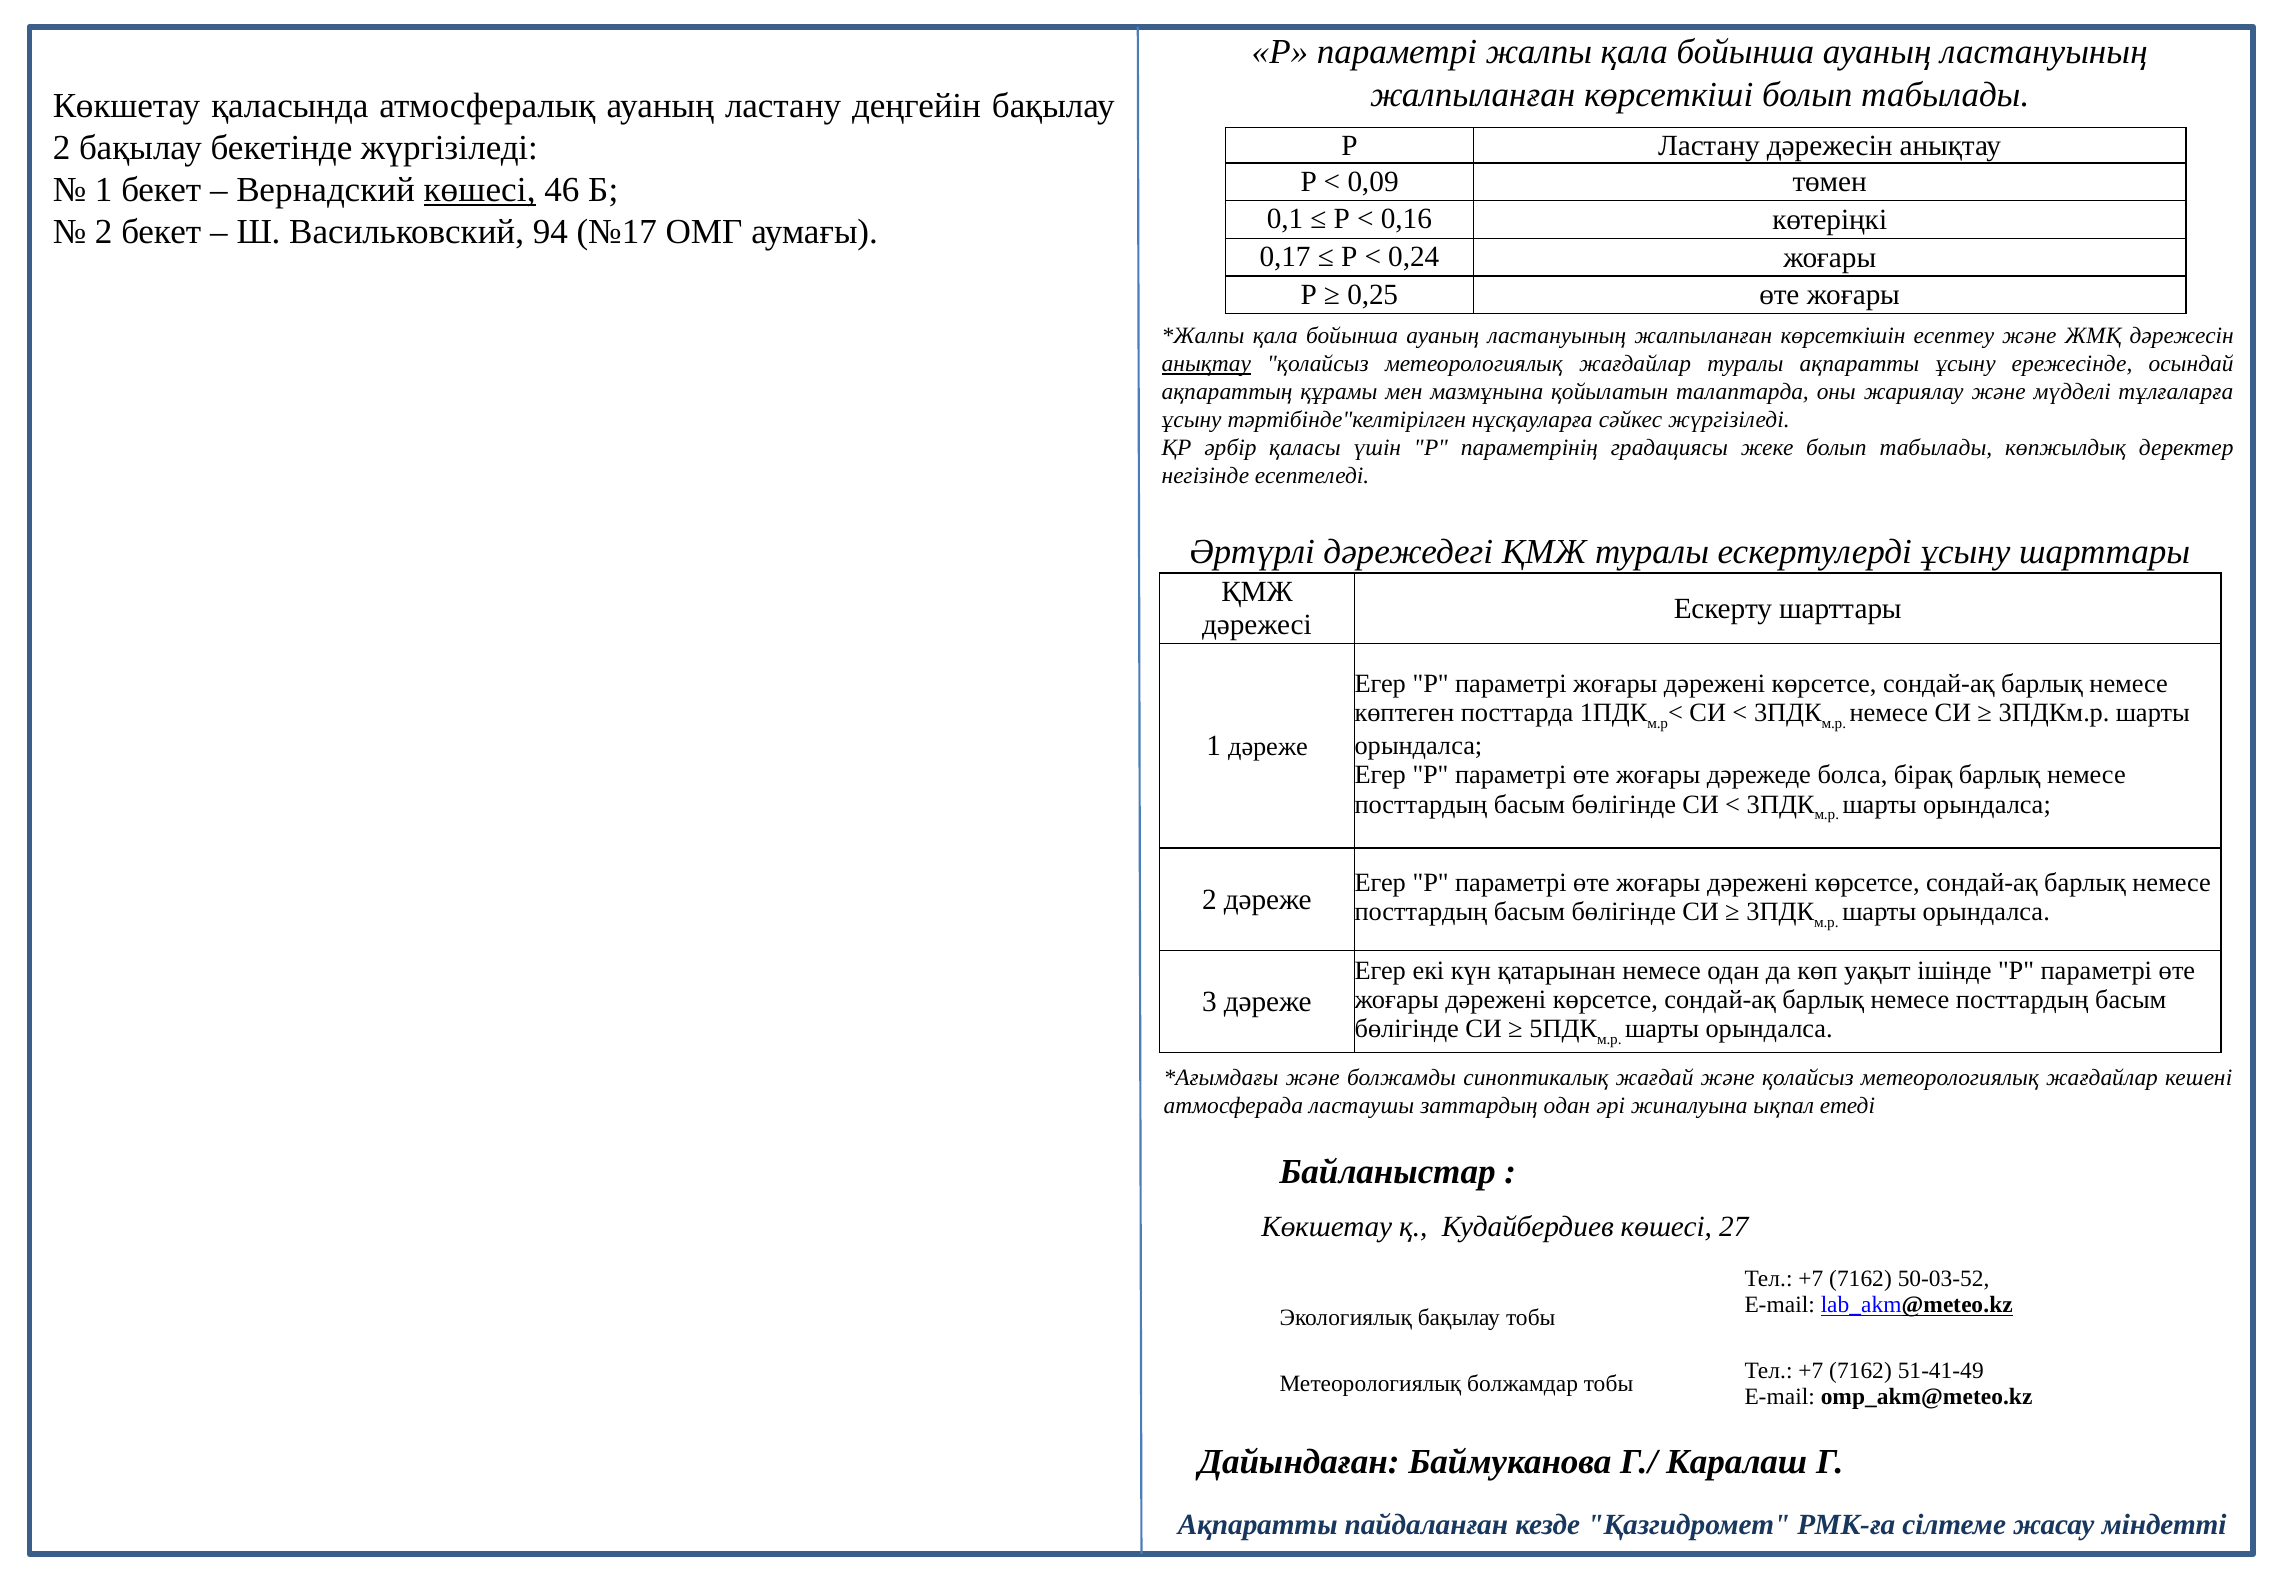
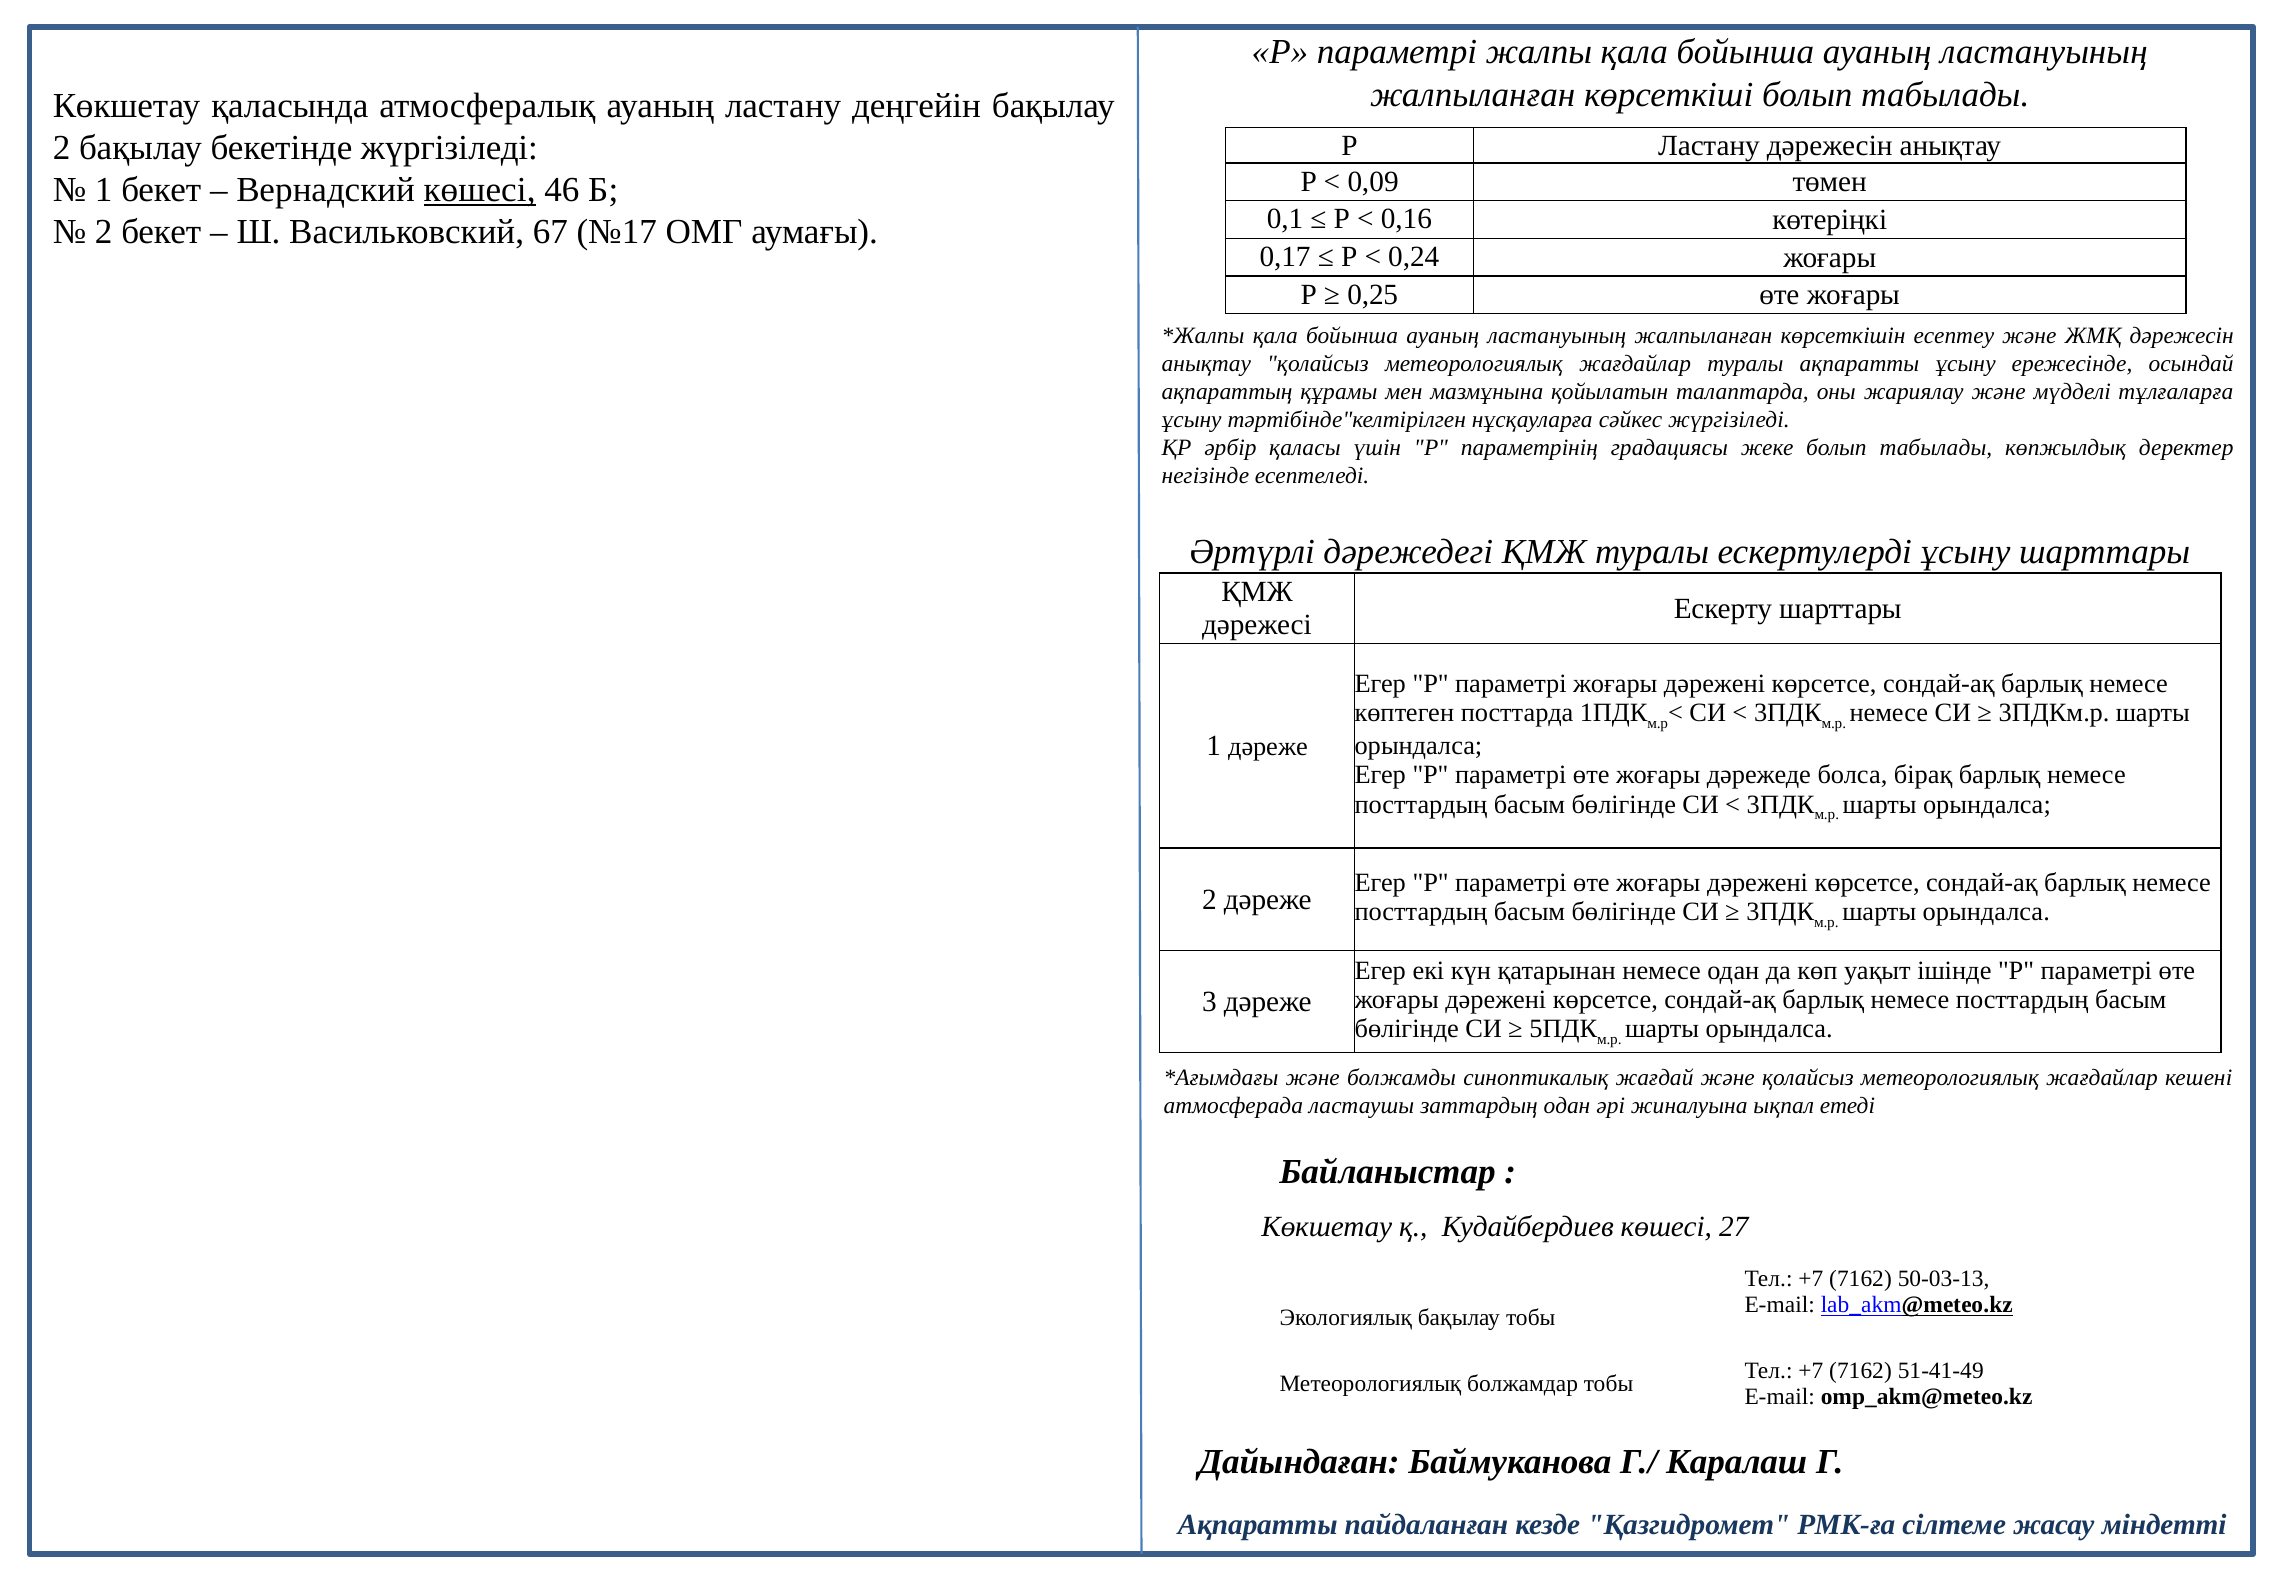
94: 94 -> 67
анықтау at (1206, 364) underline: present -> none
50-03-52: 50-03-52 -> 50-03-13
